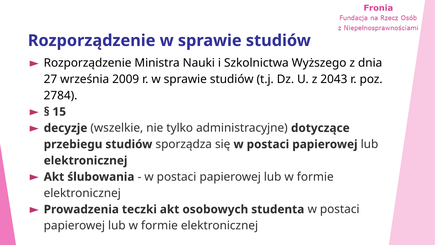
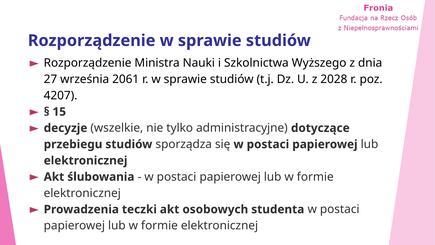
2009: 2009 -> 2061
2043: 2043 -> 2028
2784: 2784 -> 4207
